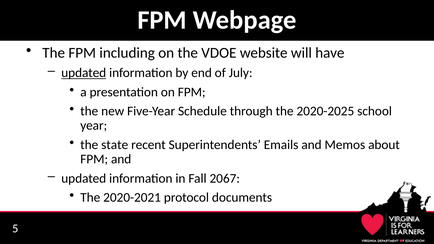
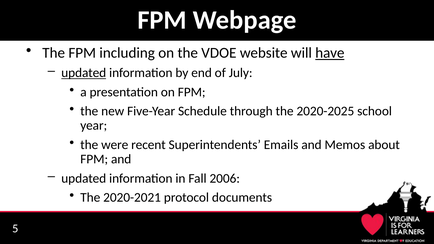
have underline: none -> present
state: state -> were
2067: 2067 -> 2006
